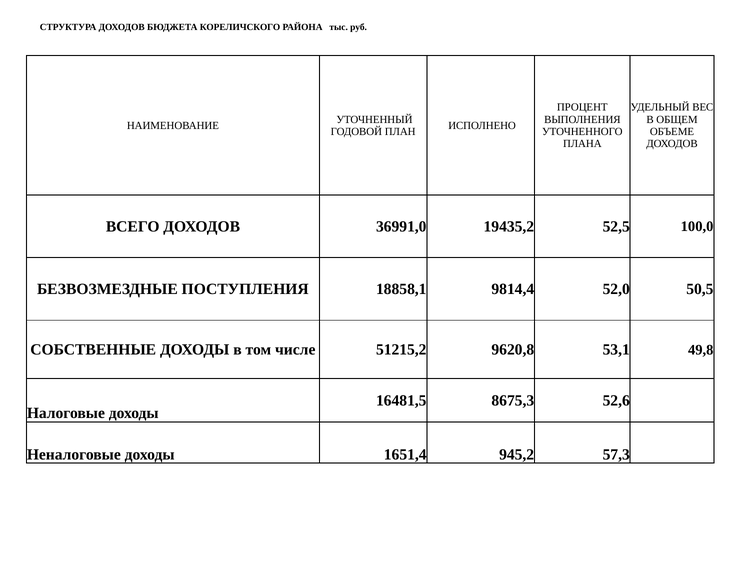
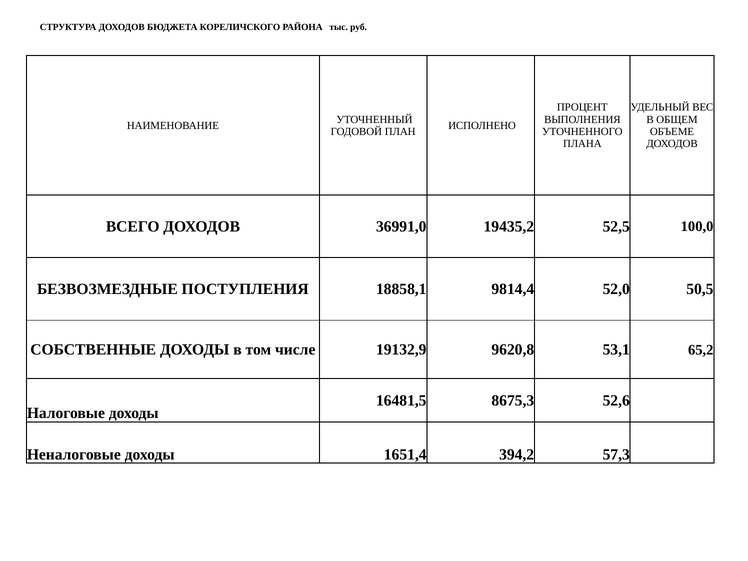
51215,2: 51215,2 -> 19132,9
49,8: 49,8 -> 65,2
945,2: 945,2 -> 394,2
